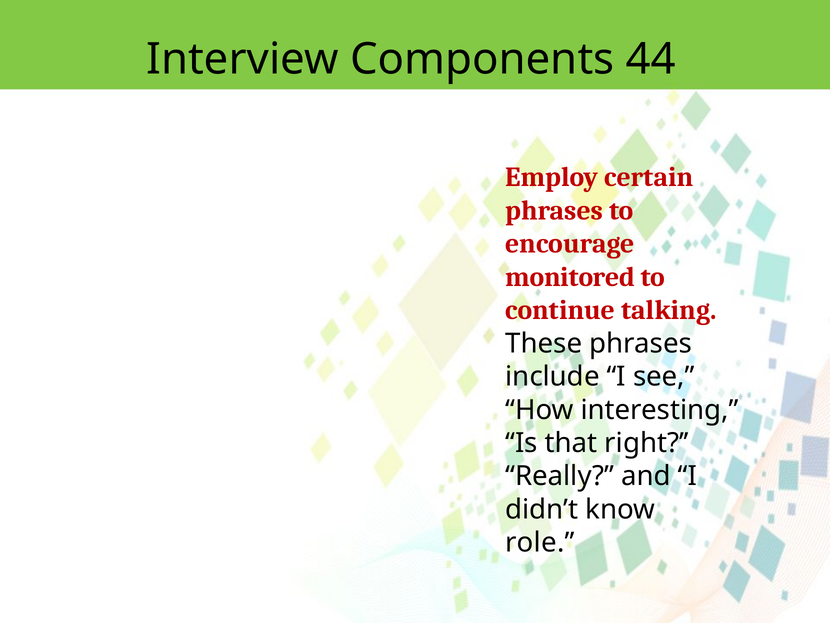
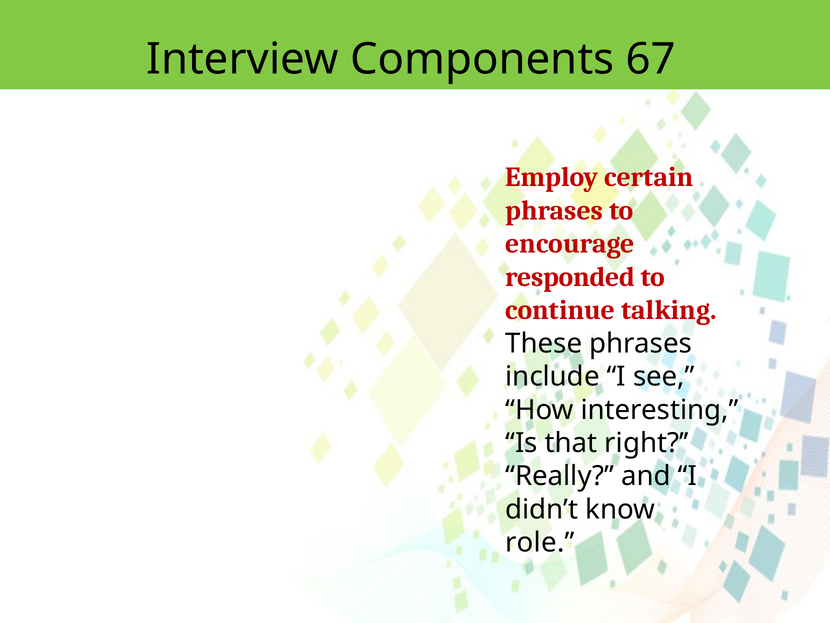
44: 44 -> 67
monitored: monitored -> responded
